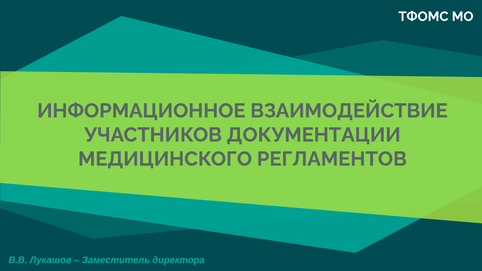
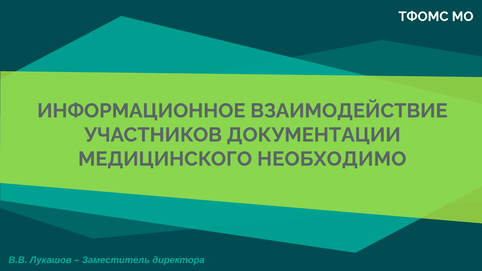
РЕГЛАМЕНТОВ: РЕГЛАМЕНТОВ -> НЕОБХОДИМО
